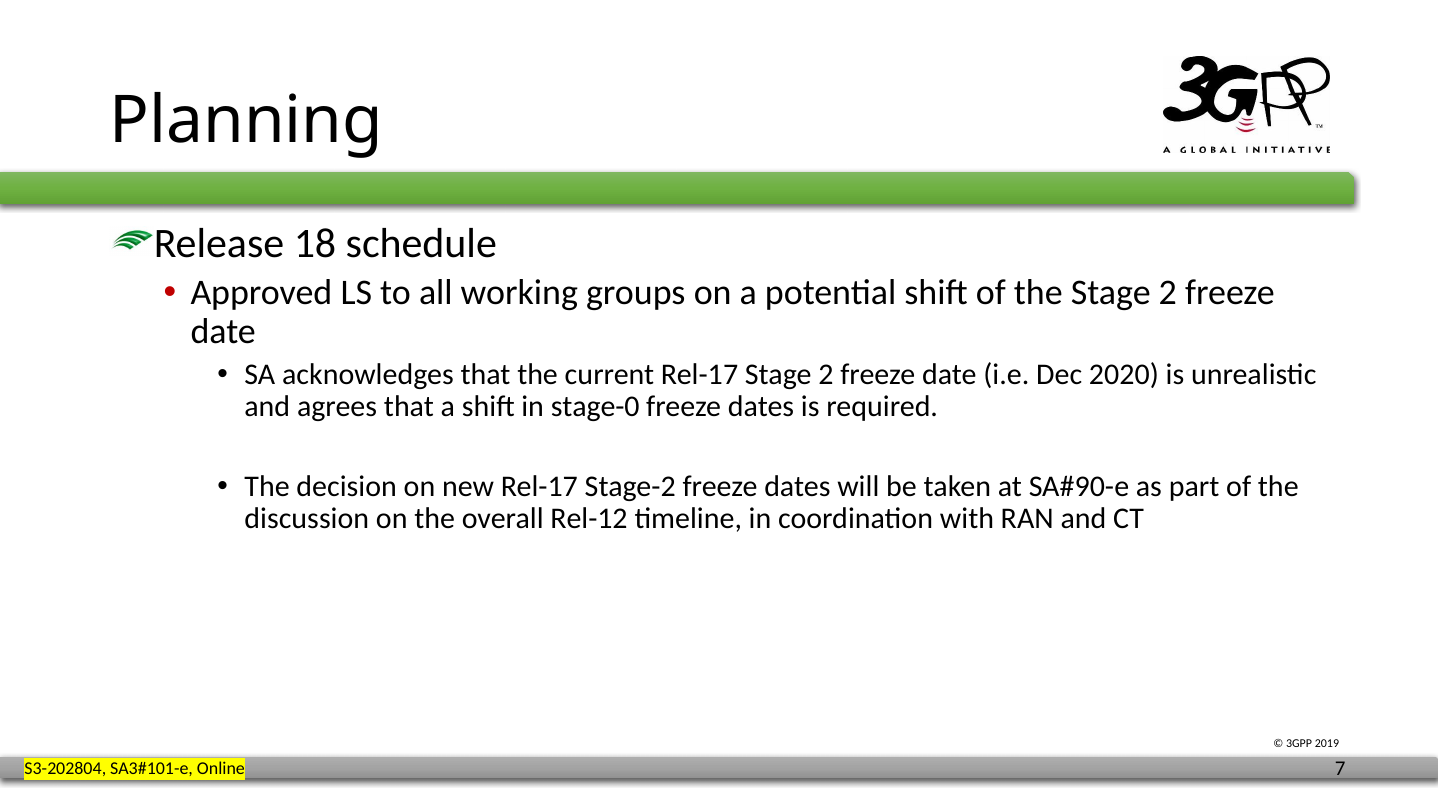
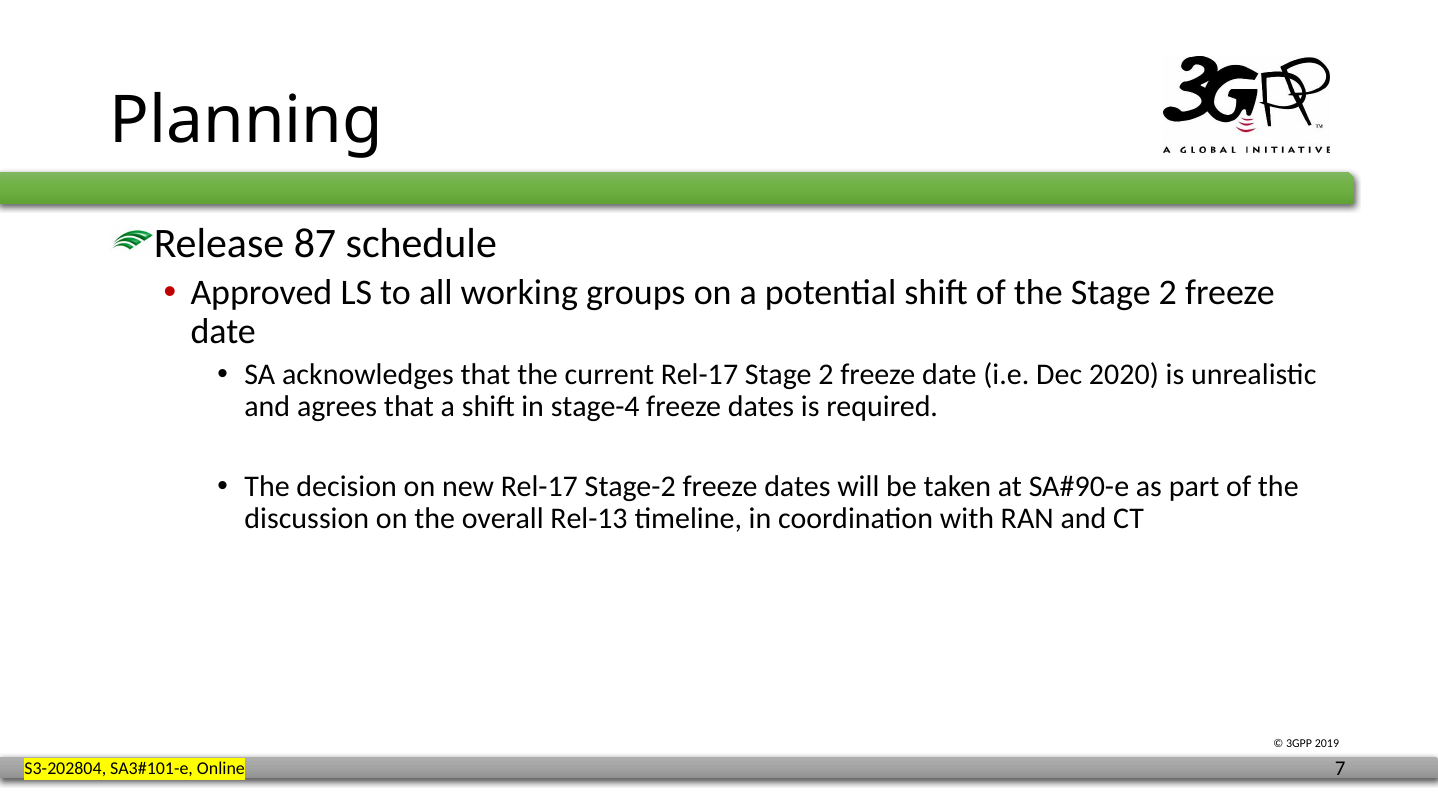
18: 18 -> 87
stage-0: stage-0 -> stage-4
Rel-12: Rel-12 -> Rel-13
